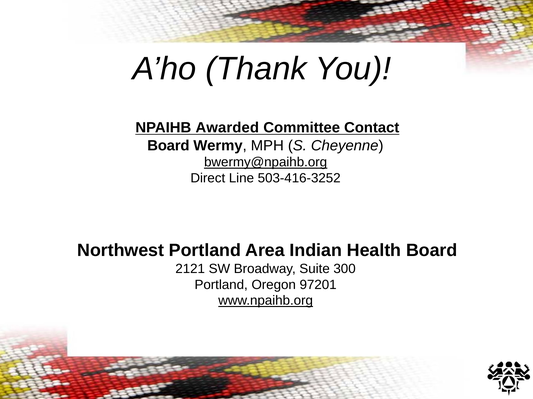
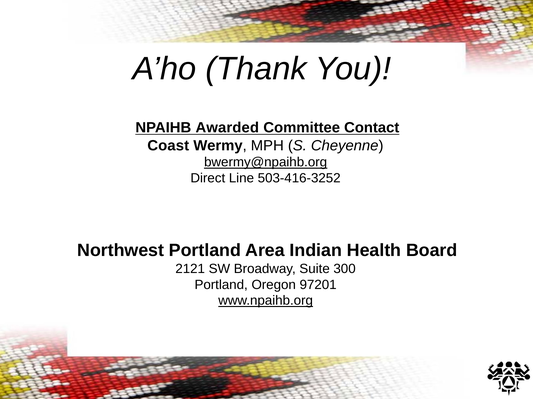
Board at (168, 146): Board -> Coast
